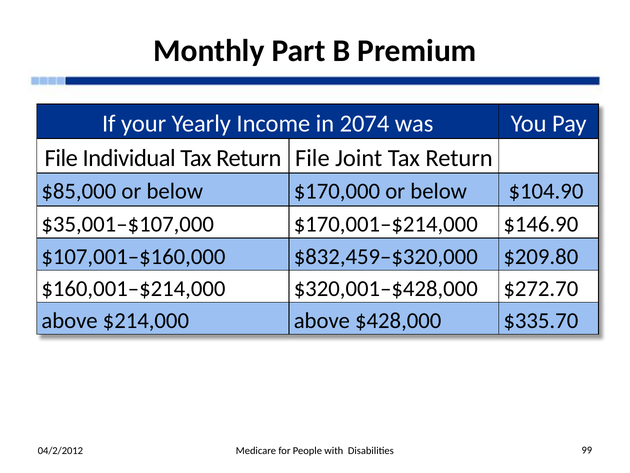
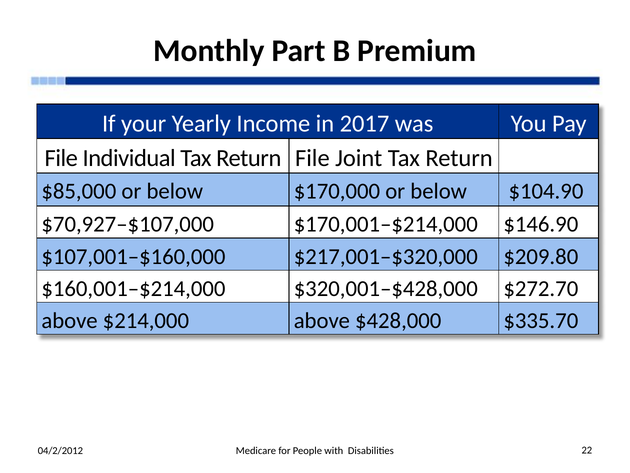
2074: 2074 -> 2017
$35,001–$107,000: $35,001–$107,000 -> $70,927–$107,000
$832,459–$320,000: $832,459–$320,000 -> $217,001–$320,000
99: 99 -> 22
